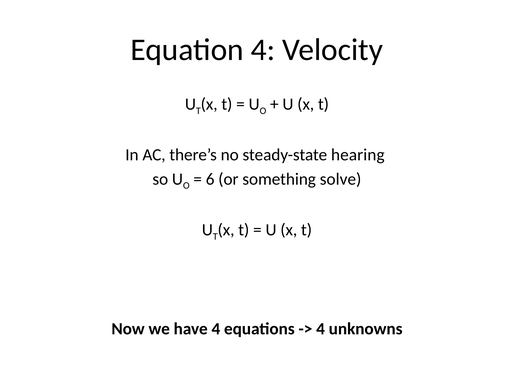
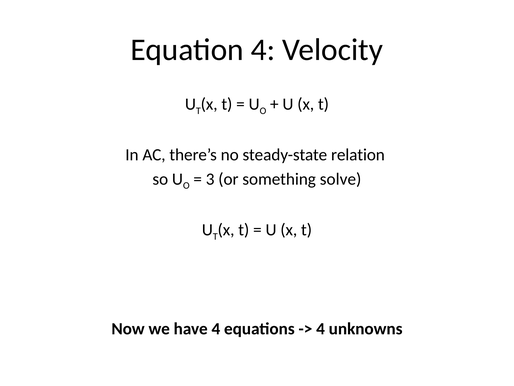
hearing: hearing -> relation
6: 6 -> 3
